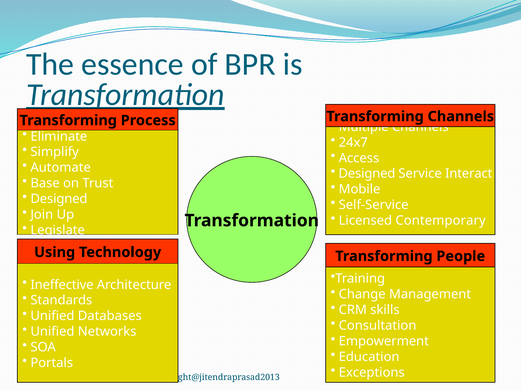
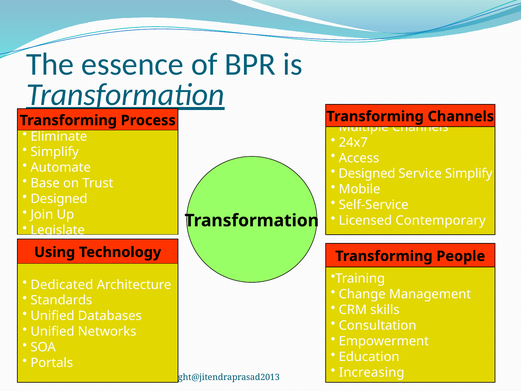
Service Interact: Interact -> Simplify
Ineffective: Ineffective -> Dedicated
Exceptions: Exceptions -> Increasing
